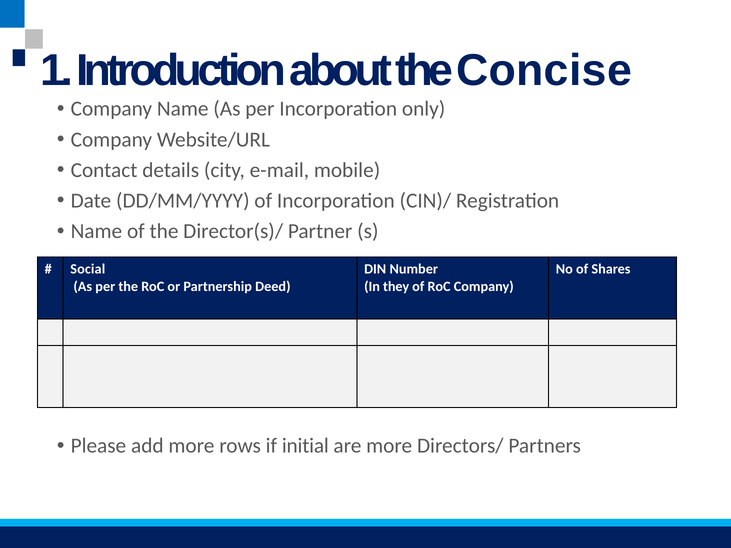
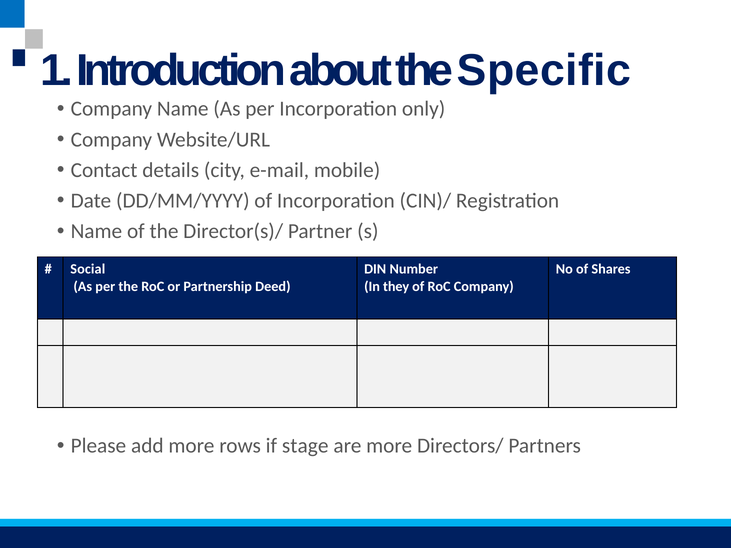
Concise: Concise -> Specific
initial: initial -> stage
